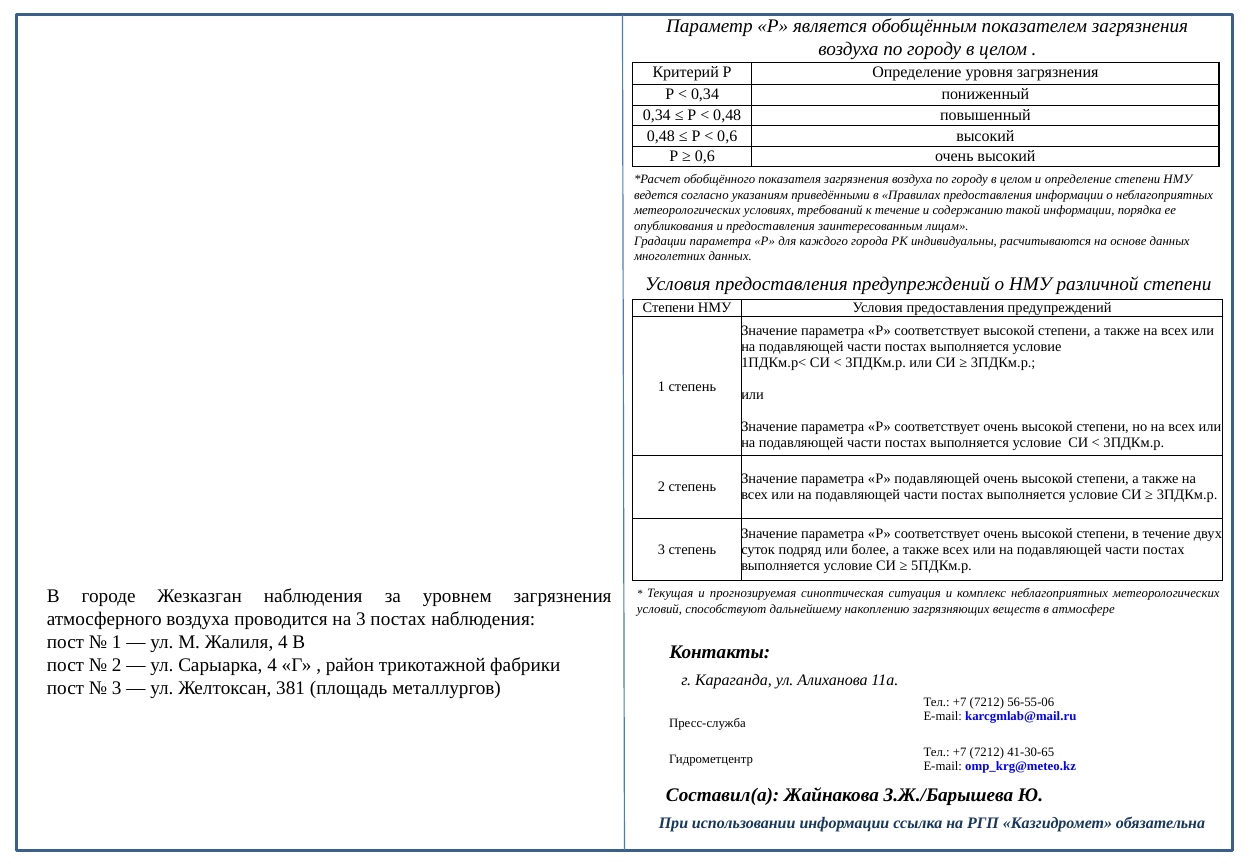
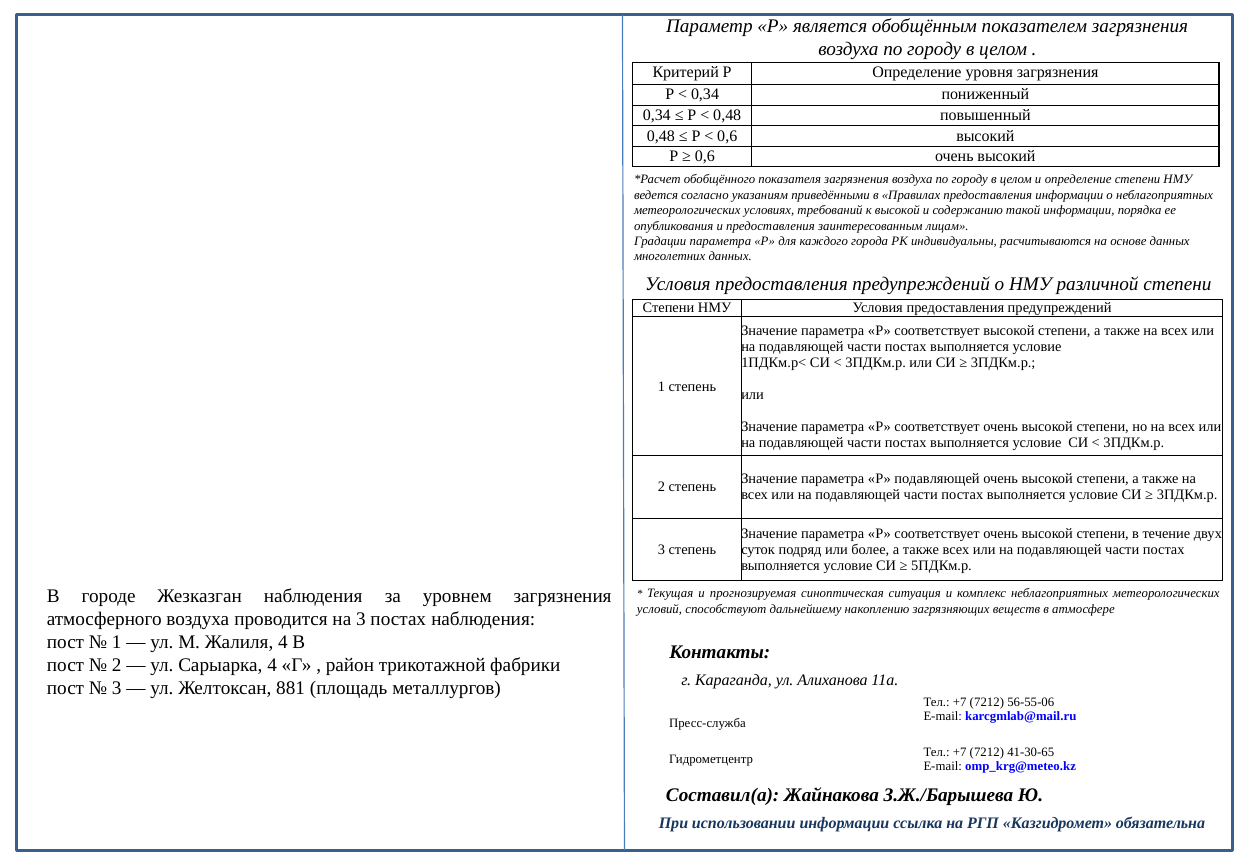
к течение: течение -> высокой
381: 381 -> 881
